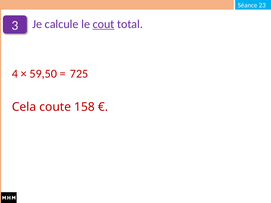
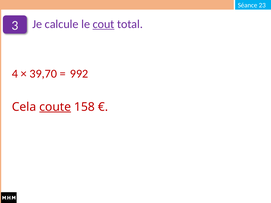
59,50: 59,50 -> 39,70
725: 725 -> 992
coute underline: none -> present
